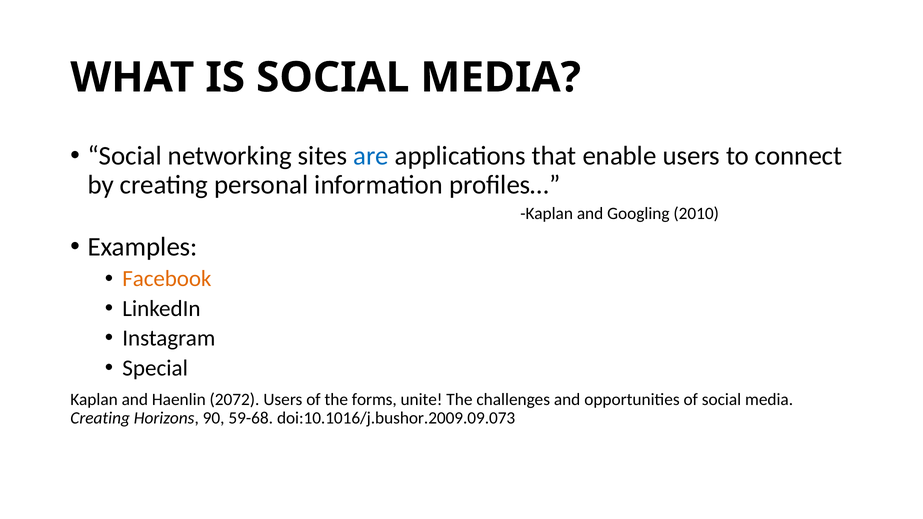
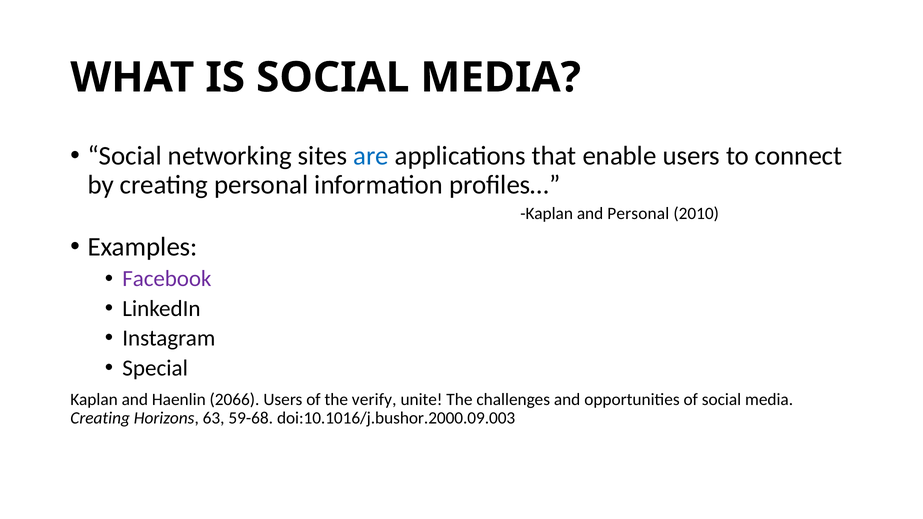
and Googling: Googling -> Personal
Facebook colour: orange -> purple
2072: 2072 -> 2066
forms: forms -> verify
90: 90 -> 63
doi:10.1016/j.bushor.2009.09.073: doi:10.1016/j.bushor.2009.09.073 -> doi:10.1016/j.bushor.2000.09.003
